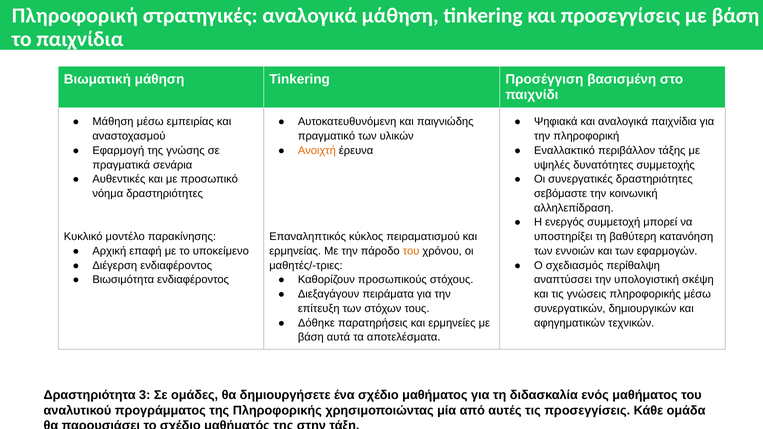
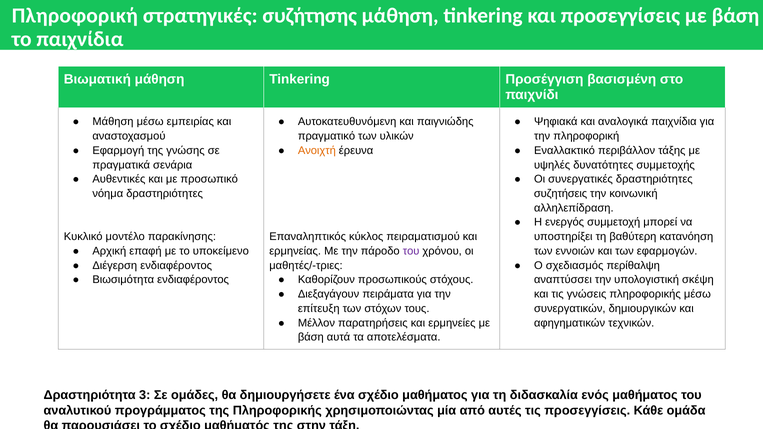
στρατηγικές αναλογικά: αναλογικά -> συζήτησης
σεβόμαστε: σεβόμαστε -> συζητήσεις
του at (411, 251) colour: orange -> purple
Δόθηκε: Δόθηκε -> Μέλλον
